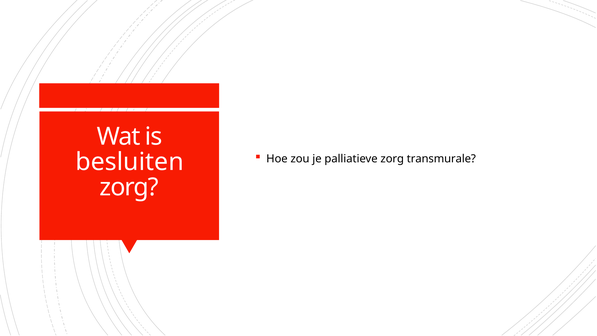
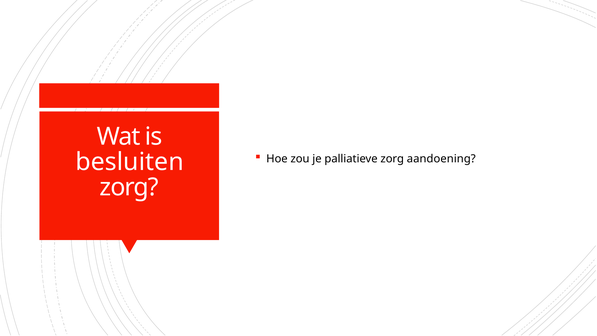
transmurale: transmurale -> aandoening
